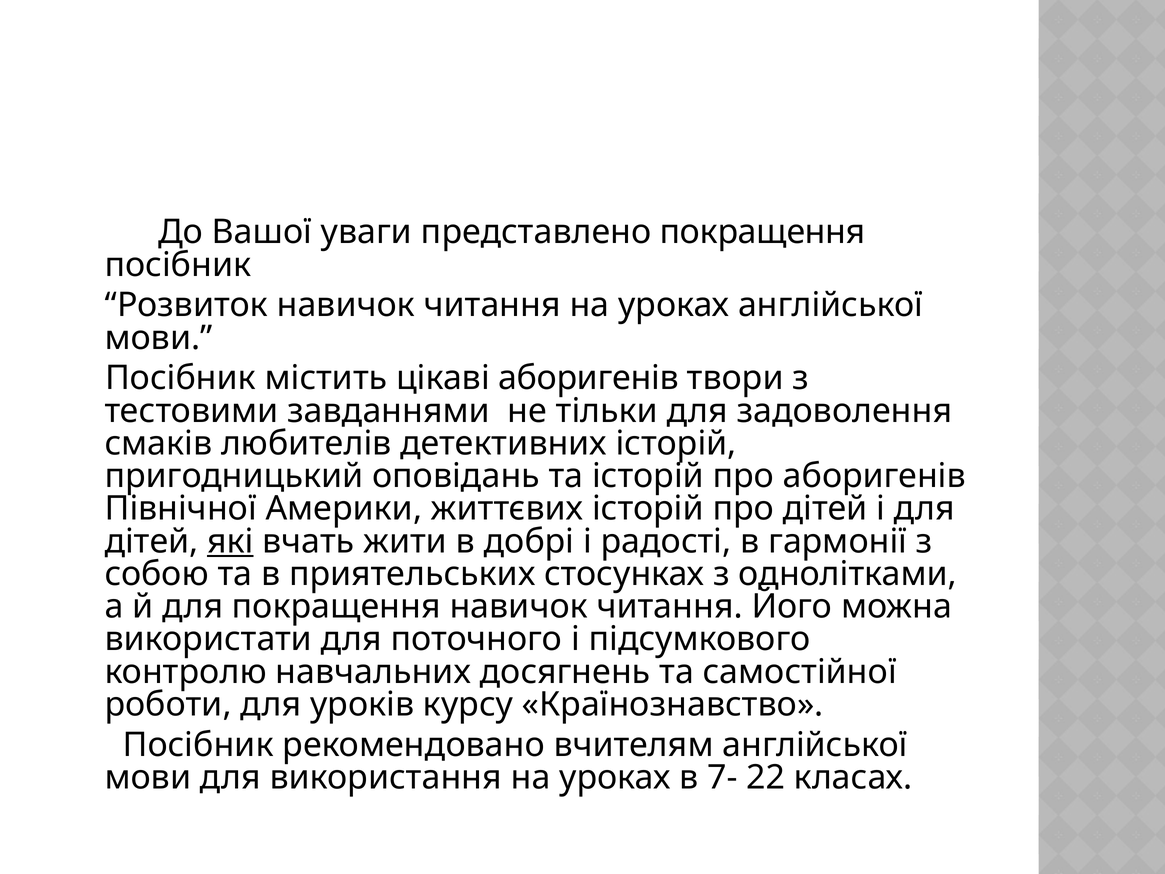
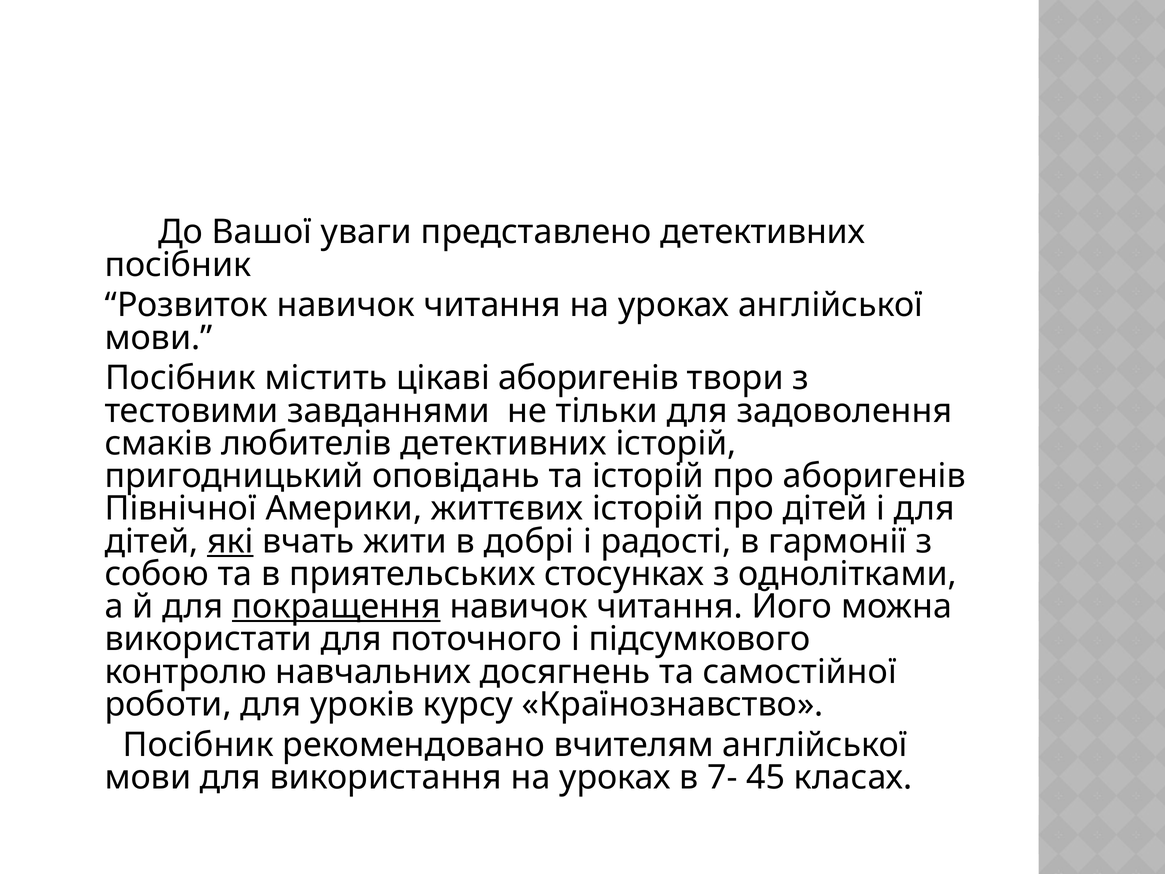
представлено покращення: покращення -> детективних
покращення at (336, 606) underline: none -> present
22: 22 -> 45
